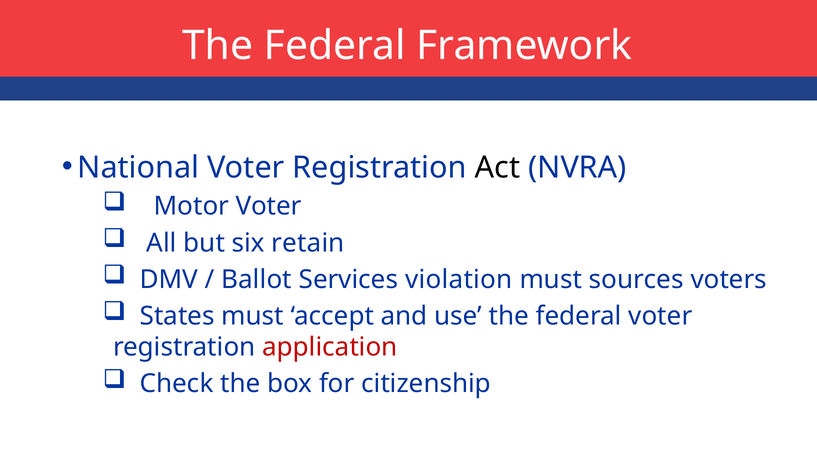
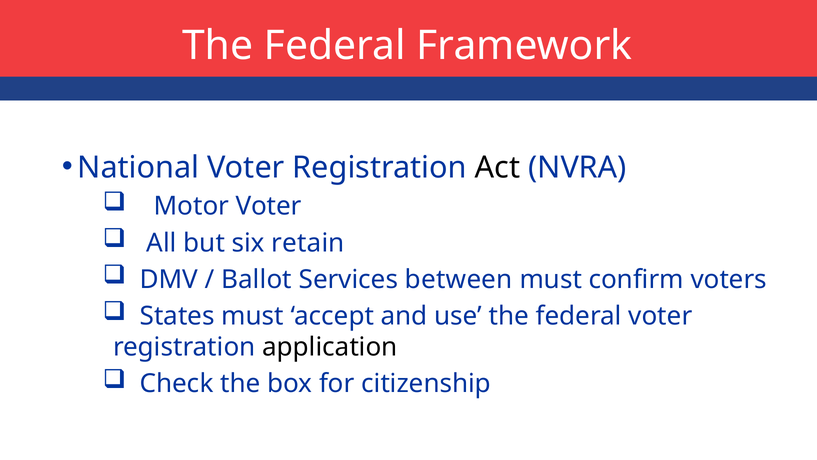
violation: violation -> between
sources: sources -> confirm
application colour: red -> black
